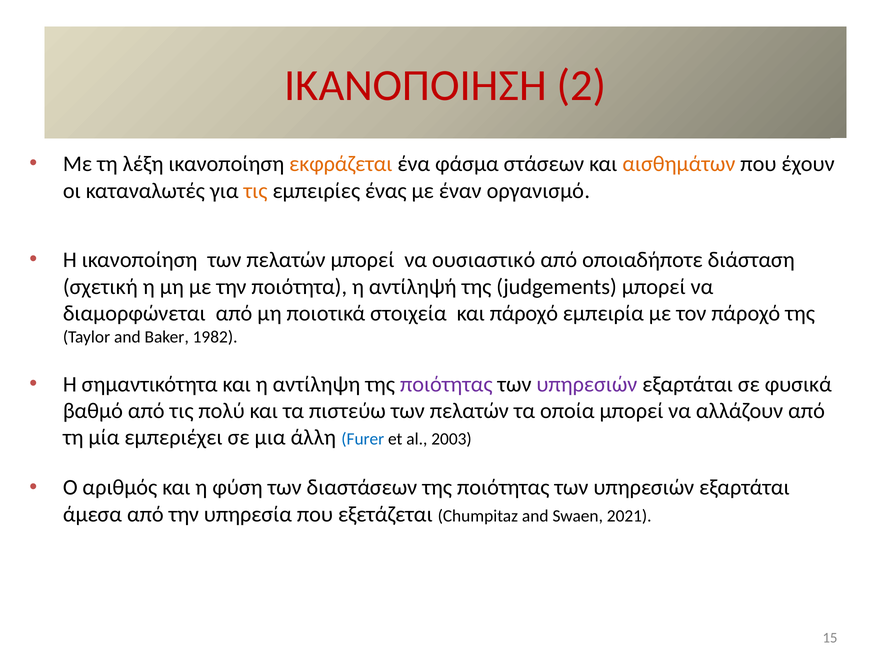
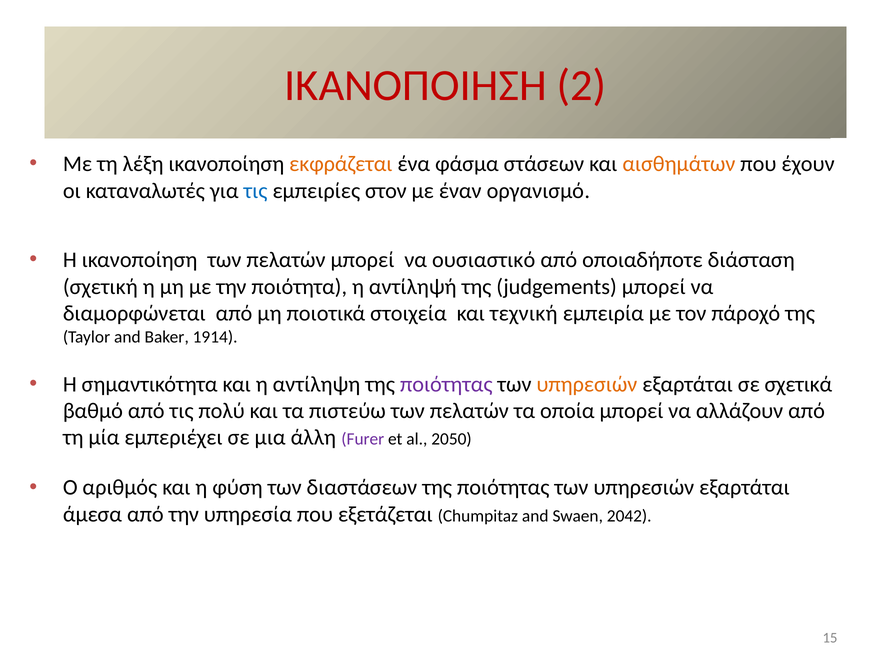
τις at (256, 191) colour: orange -> blue
ένας: ένας -> στον
και πάροχό: πάροχό -> τεχνική
1982: 1982 -> 1914
υπηρεσιών at (587, 384) colour: purple -> orange
φυσικά: φυσικά -> σχετικά
Furer colour: blue -> purple
2003: 2003 -> 2050
2021: 2021 -> 2042
